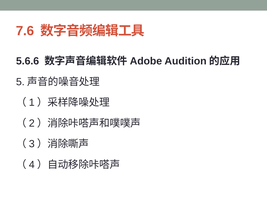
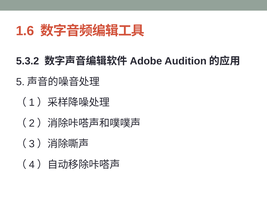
7.6: 7.6 -> 1.6
5.6.6: 5.6.6 -> 5.3.2
